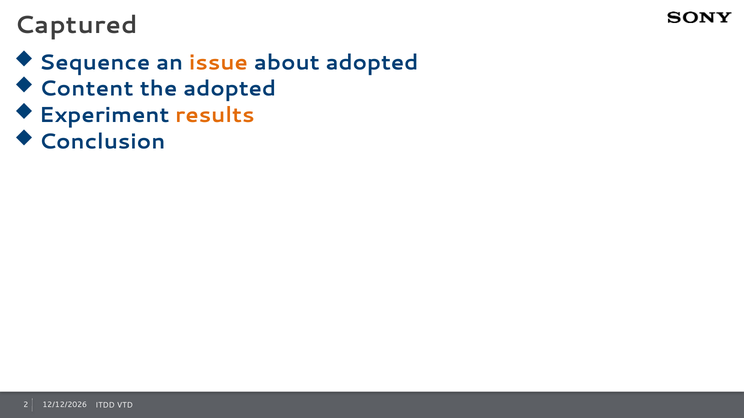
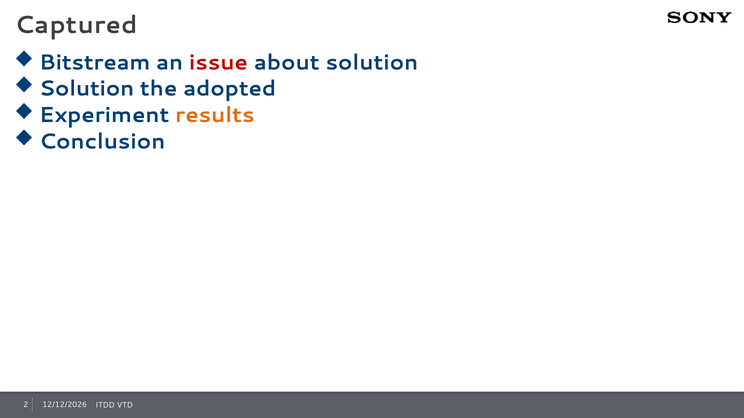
Sequence: Sequence -> Bitstream
issue colour: orange -> red
about adopted: adopted -> solution
Content at (86, 89): Content -> Solution
